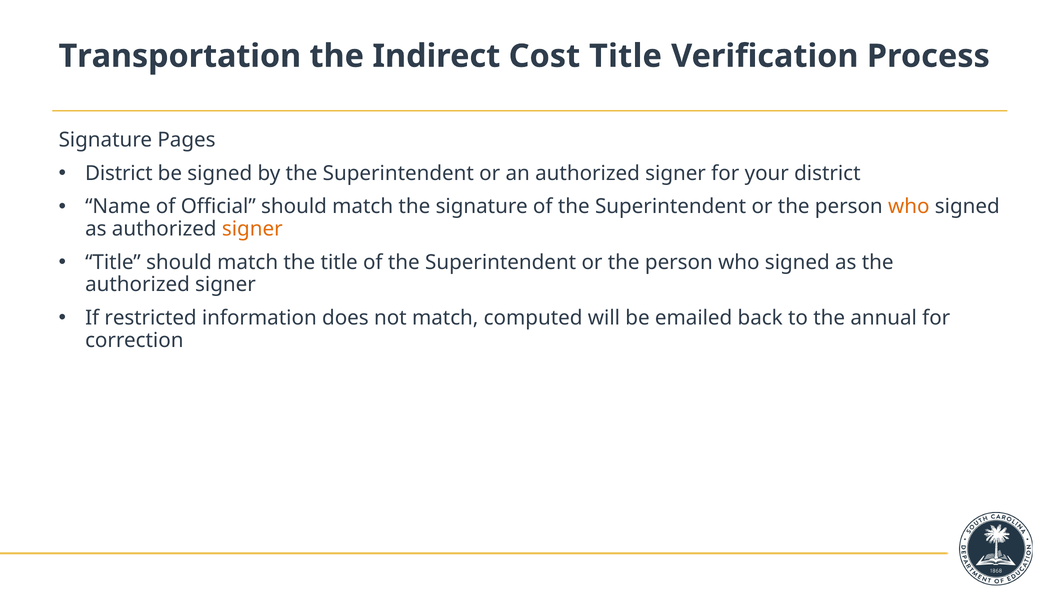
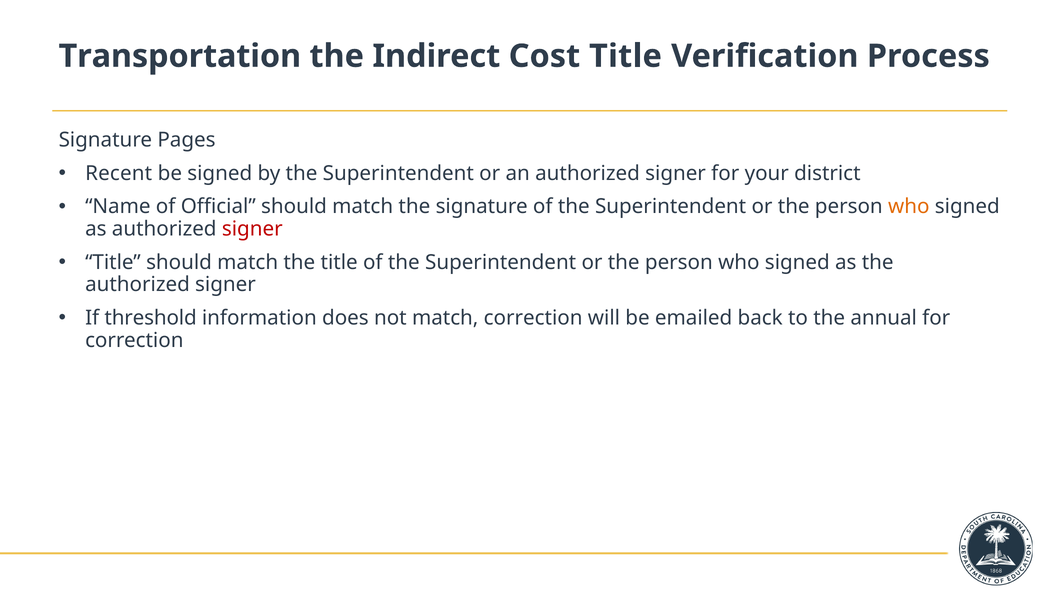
District at (119, 173): District -> Recent
signer at (252, 229) colour: orange -> red
restricted: restricted -> threshold
match computed: computed -> correction
